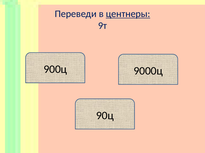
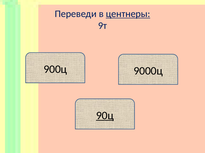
90ц underline: none -> present
